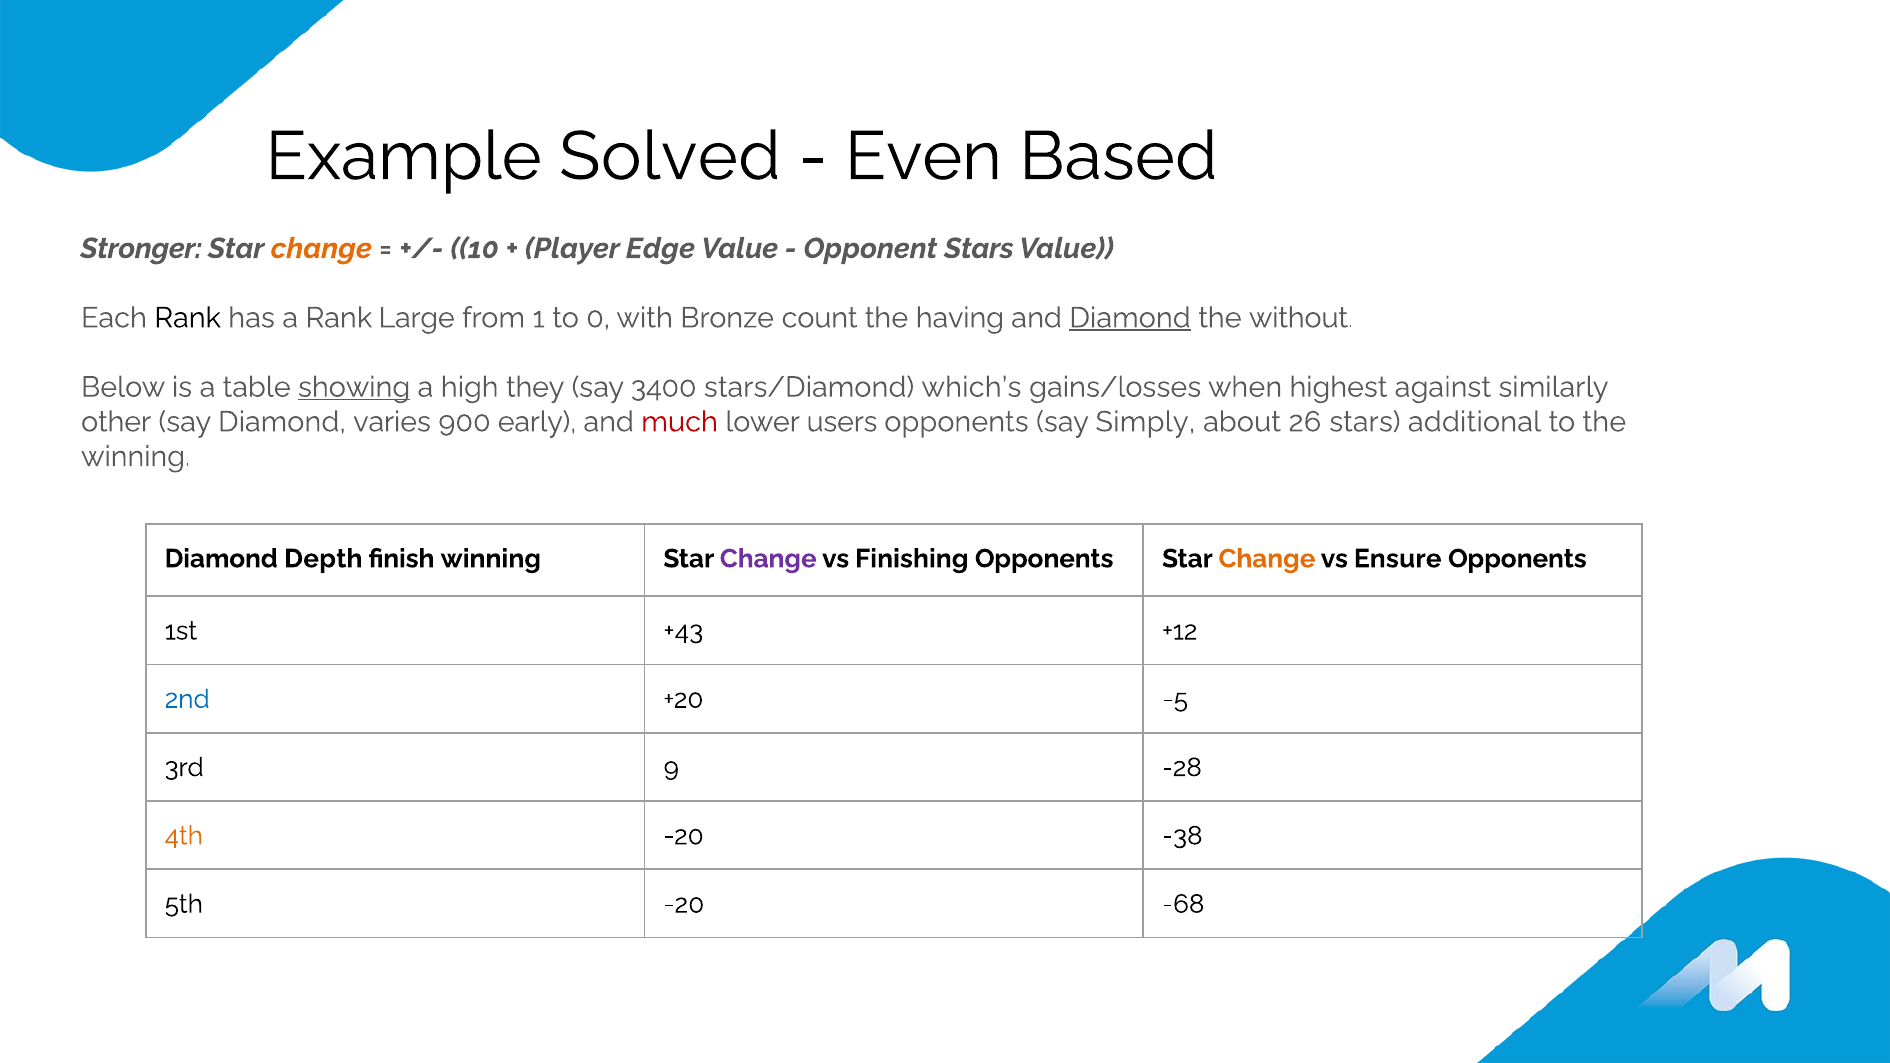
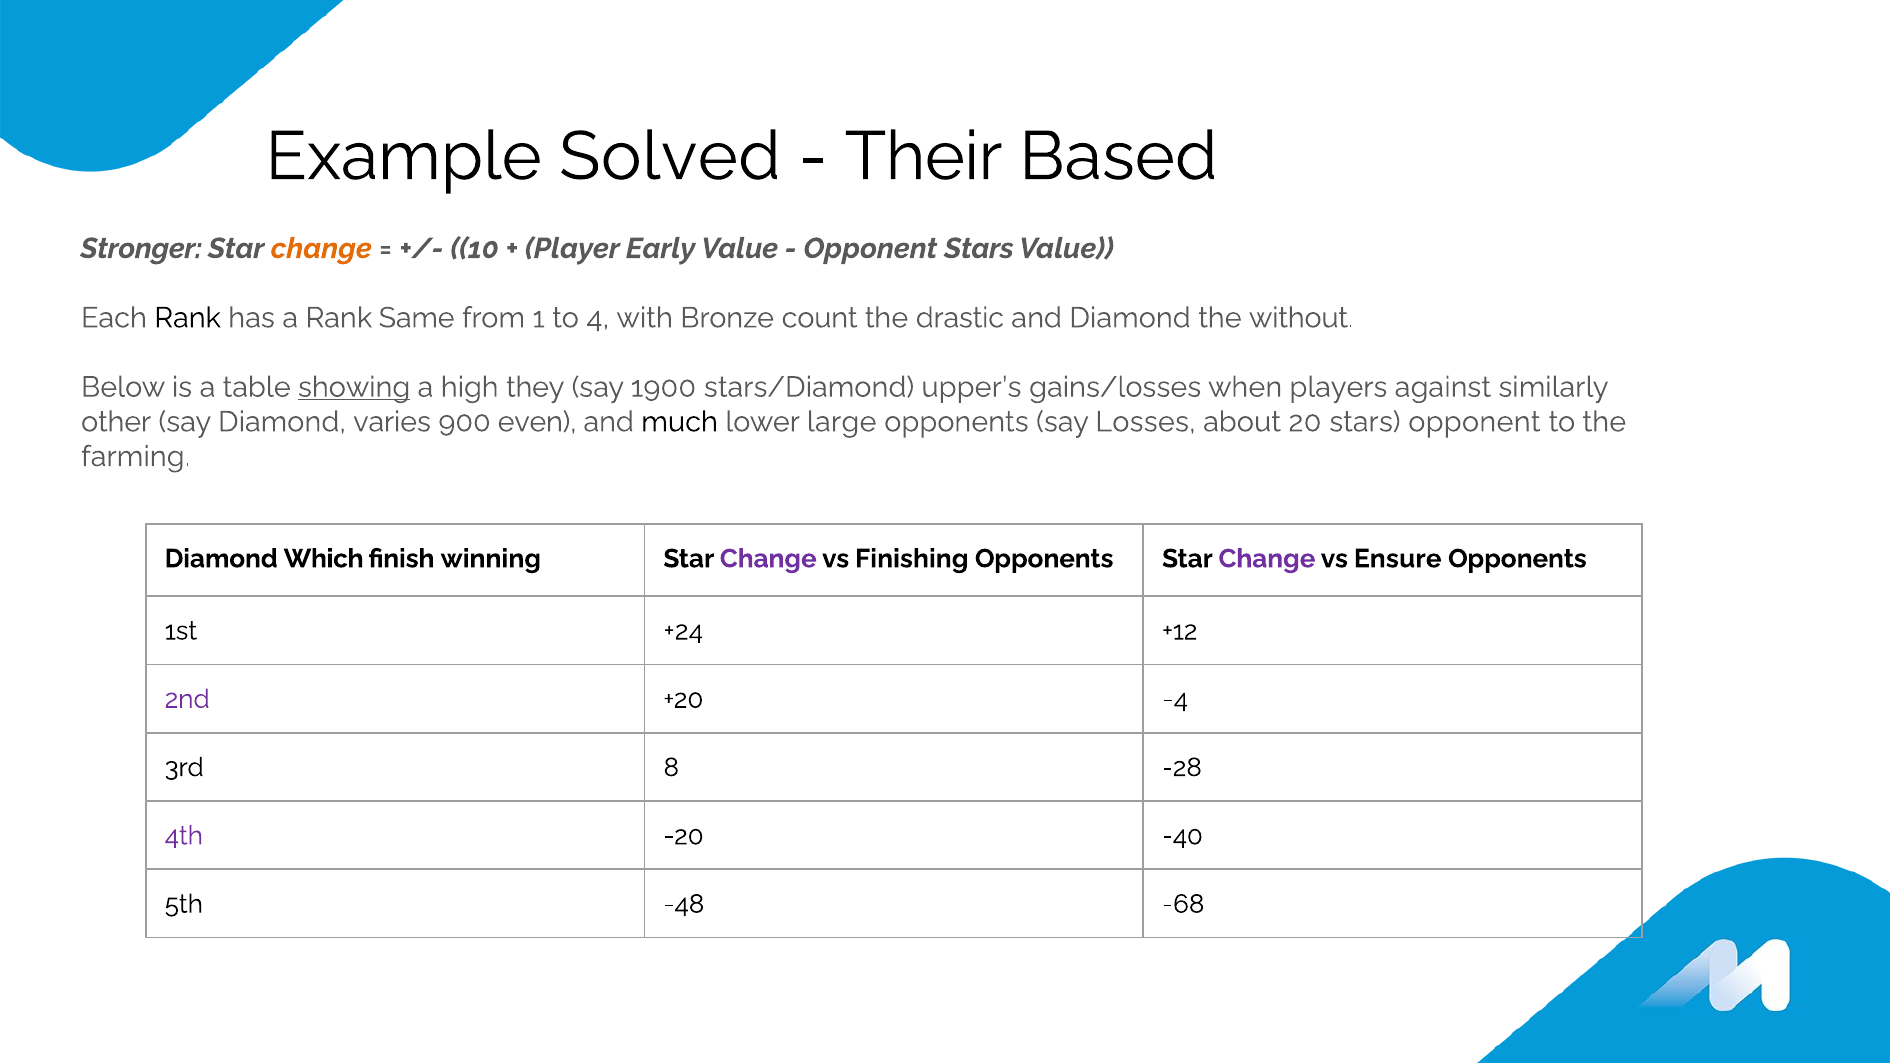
Even: Even -> Their
Edge: Edge -> Early
Large: Large -> Same
0: 0 -> 4
having: having -> drastic
Diamond at (1130, 318) underline: present -> none
3400: 3400 -> 1900
which’s: which’s -> upper’s
highest: highest -> players
early: early -> even
much colour: red -> black
users: users -> large
Simply: Simply -> Losses
26: 26 -> 20
stars additional: additional -> opponent
winning at (136, 457): winning -> farming
Depth: Depth -> Which
Change at (1267, 559) colour: orange -> purple
+43: +43 -> +24
2nd colour: blue -> purple
-5: -5 -> -4
9: 9 -> 8
4th colour: orange -> purple
-38: -38 -> -40
5th -20: -20 -> -48
